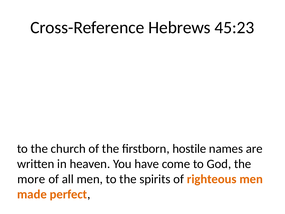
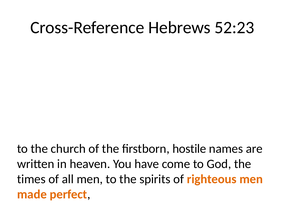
45:23: 45:23 -> 52:23
more: more -> times
